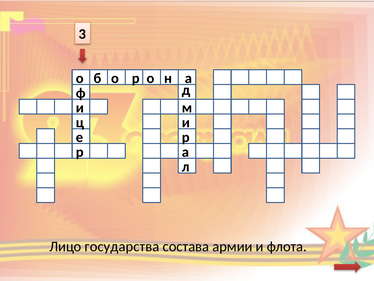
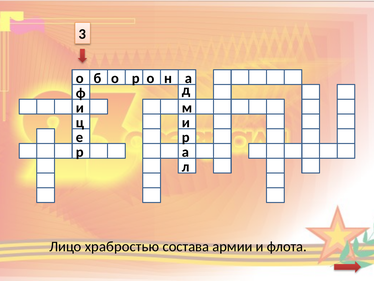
государства: государства -> храбростью
